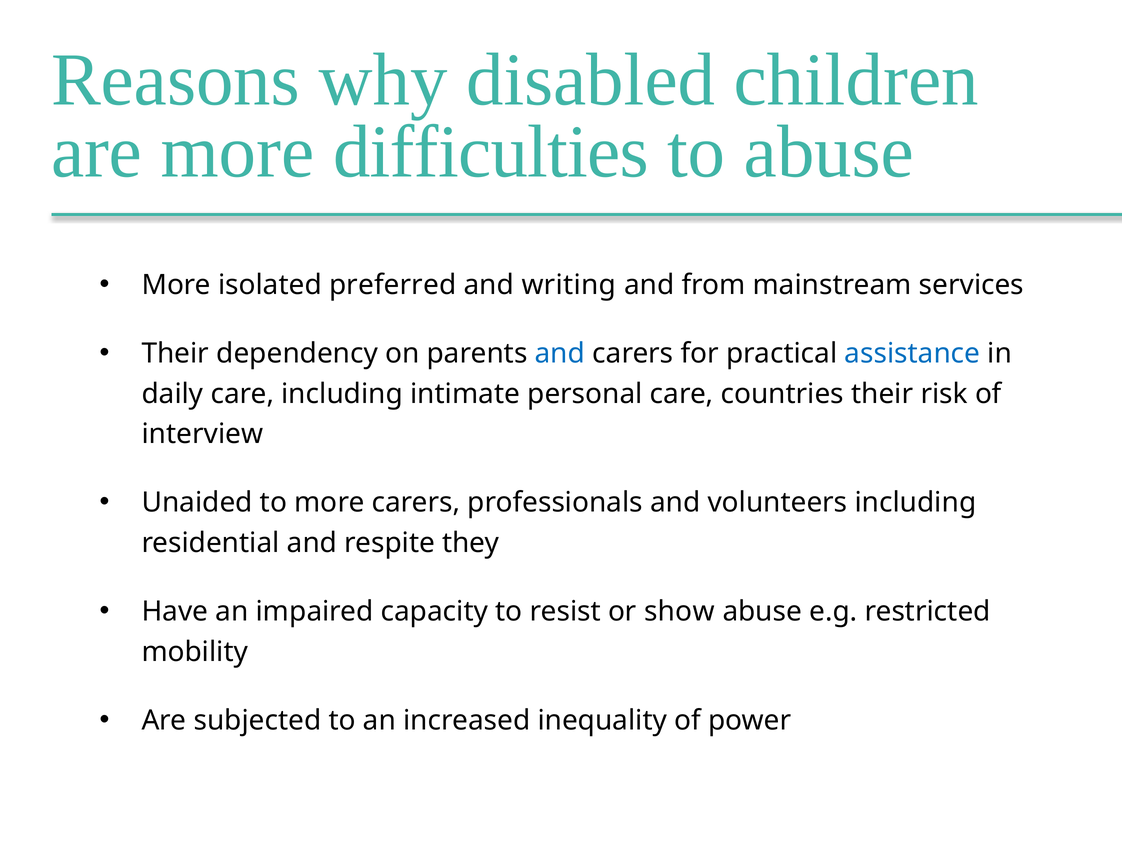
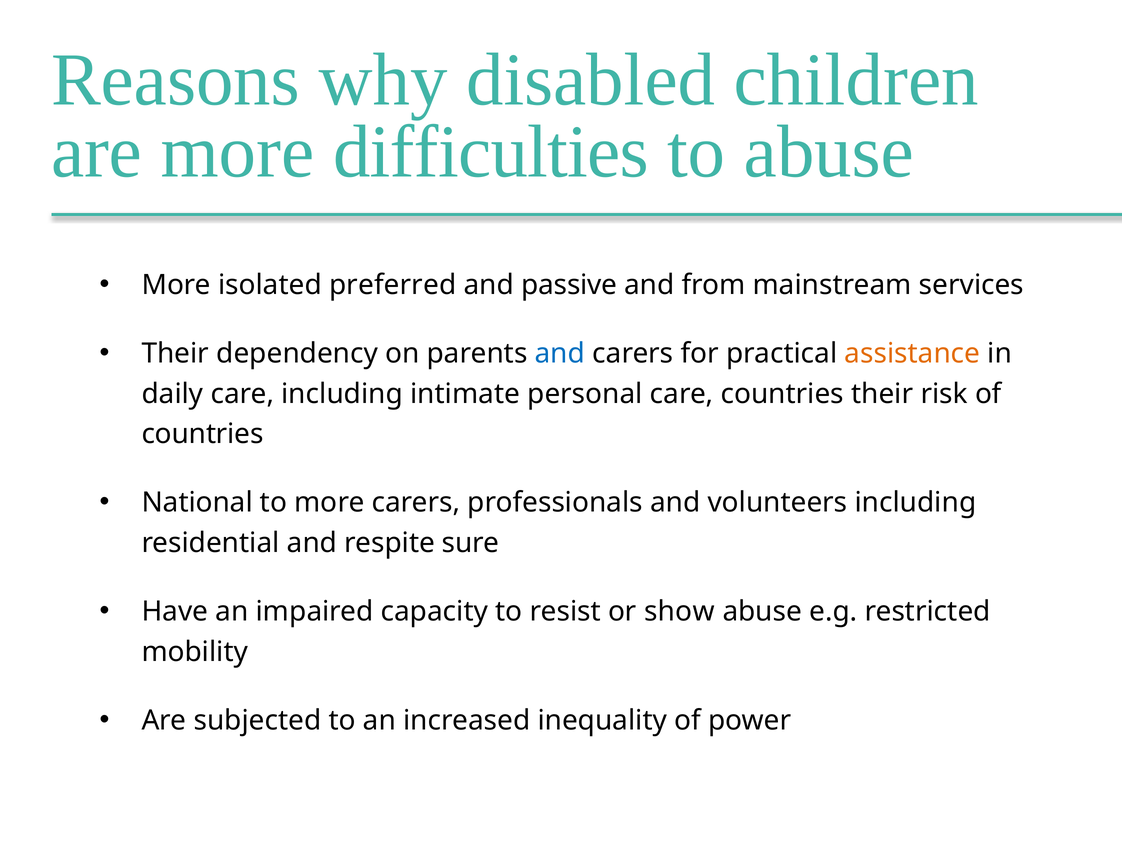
writing: writing -> passive
assistance colour: blue -> orange
interview at (202, 434): interview -> countries
Unaided: Unaided -> National
they: they -> sure
